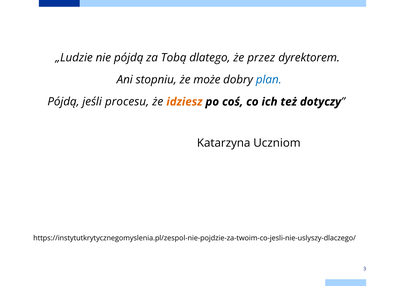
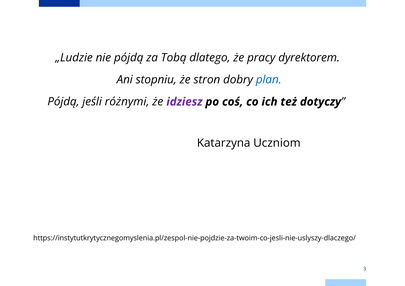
przez: przez -> pracy
może: może -> stron
procesu: procesu -> różnymi
idziesz colour: orange -> purple
